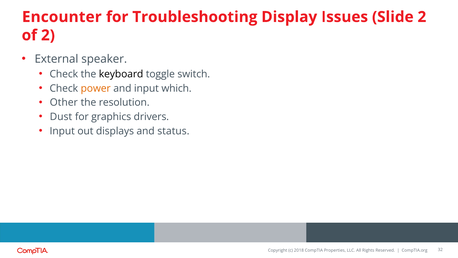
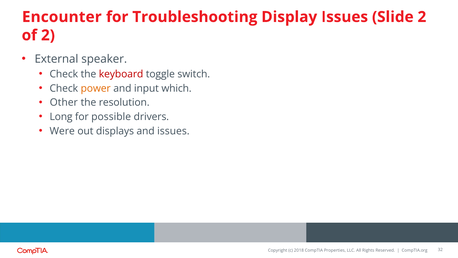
keyboard colour: black -> red
Dust: Dust -> Long
graphics: graphics -> possible
Input at (62, 131): Input -> Were
and status: status -> issues
